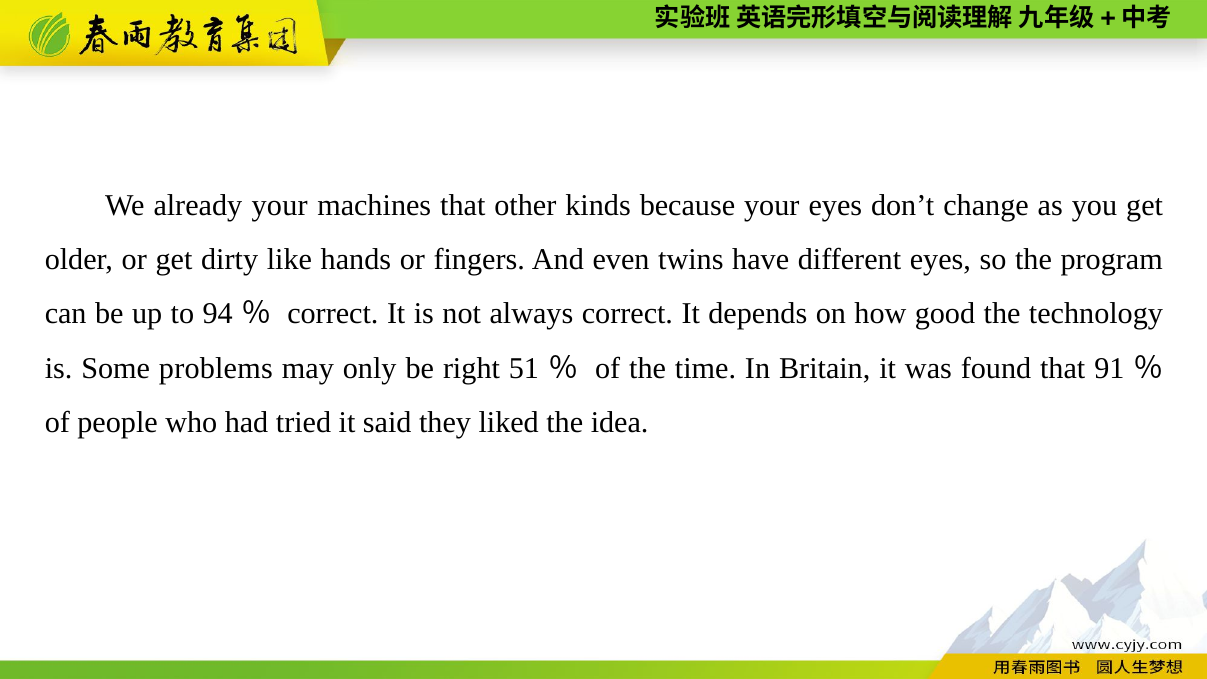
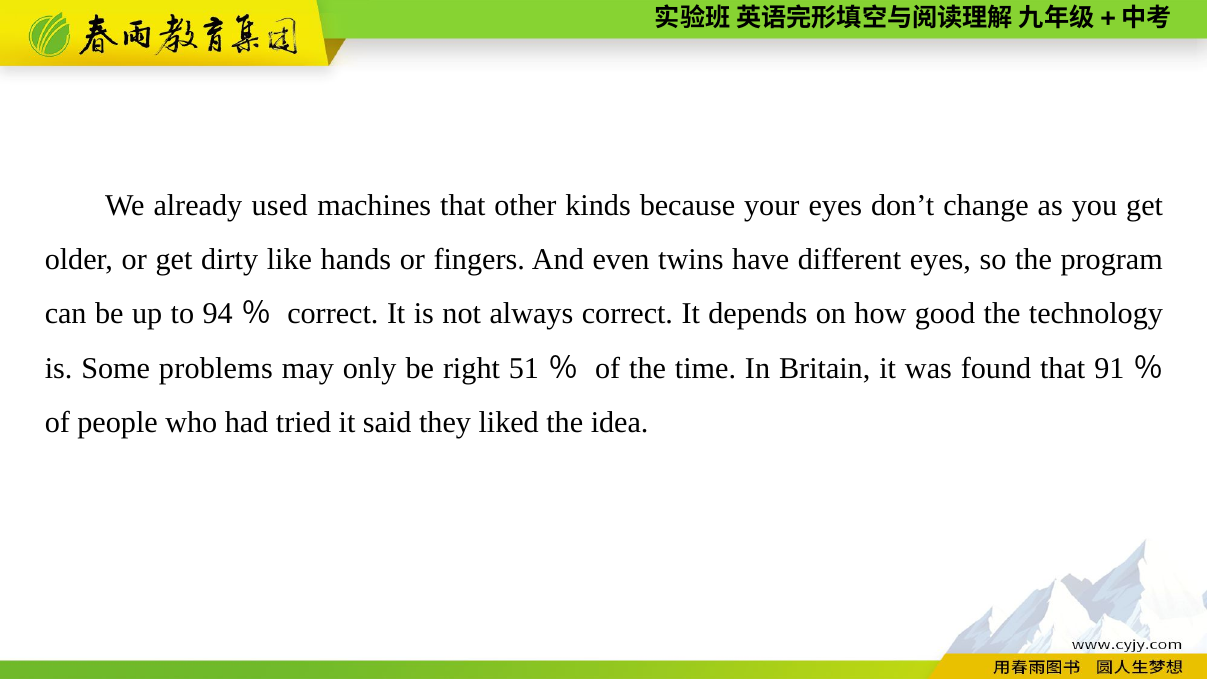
already your: your -> used
